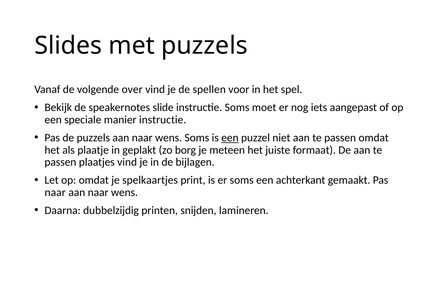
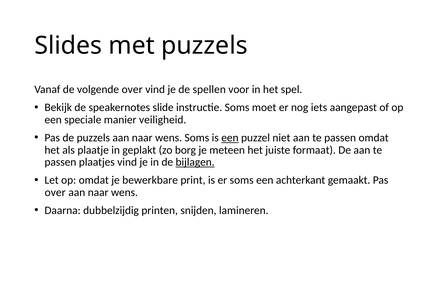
manier instructie: instructie -> veiligheid
bijlagen underline: none -> present
spelkaartjes: spelkaartjes -> bewerkbare
naar at (55, 192): naar -> over
